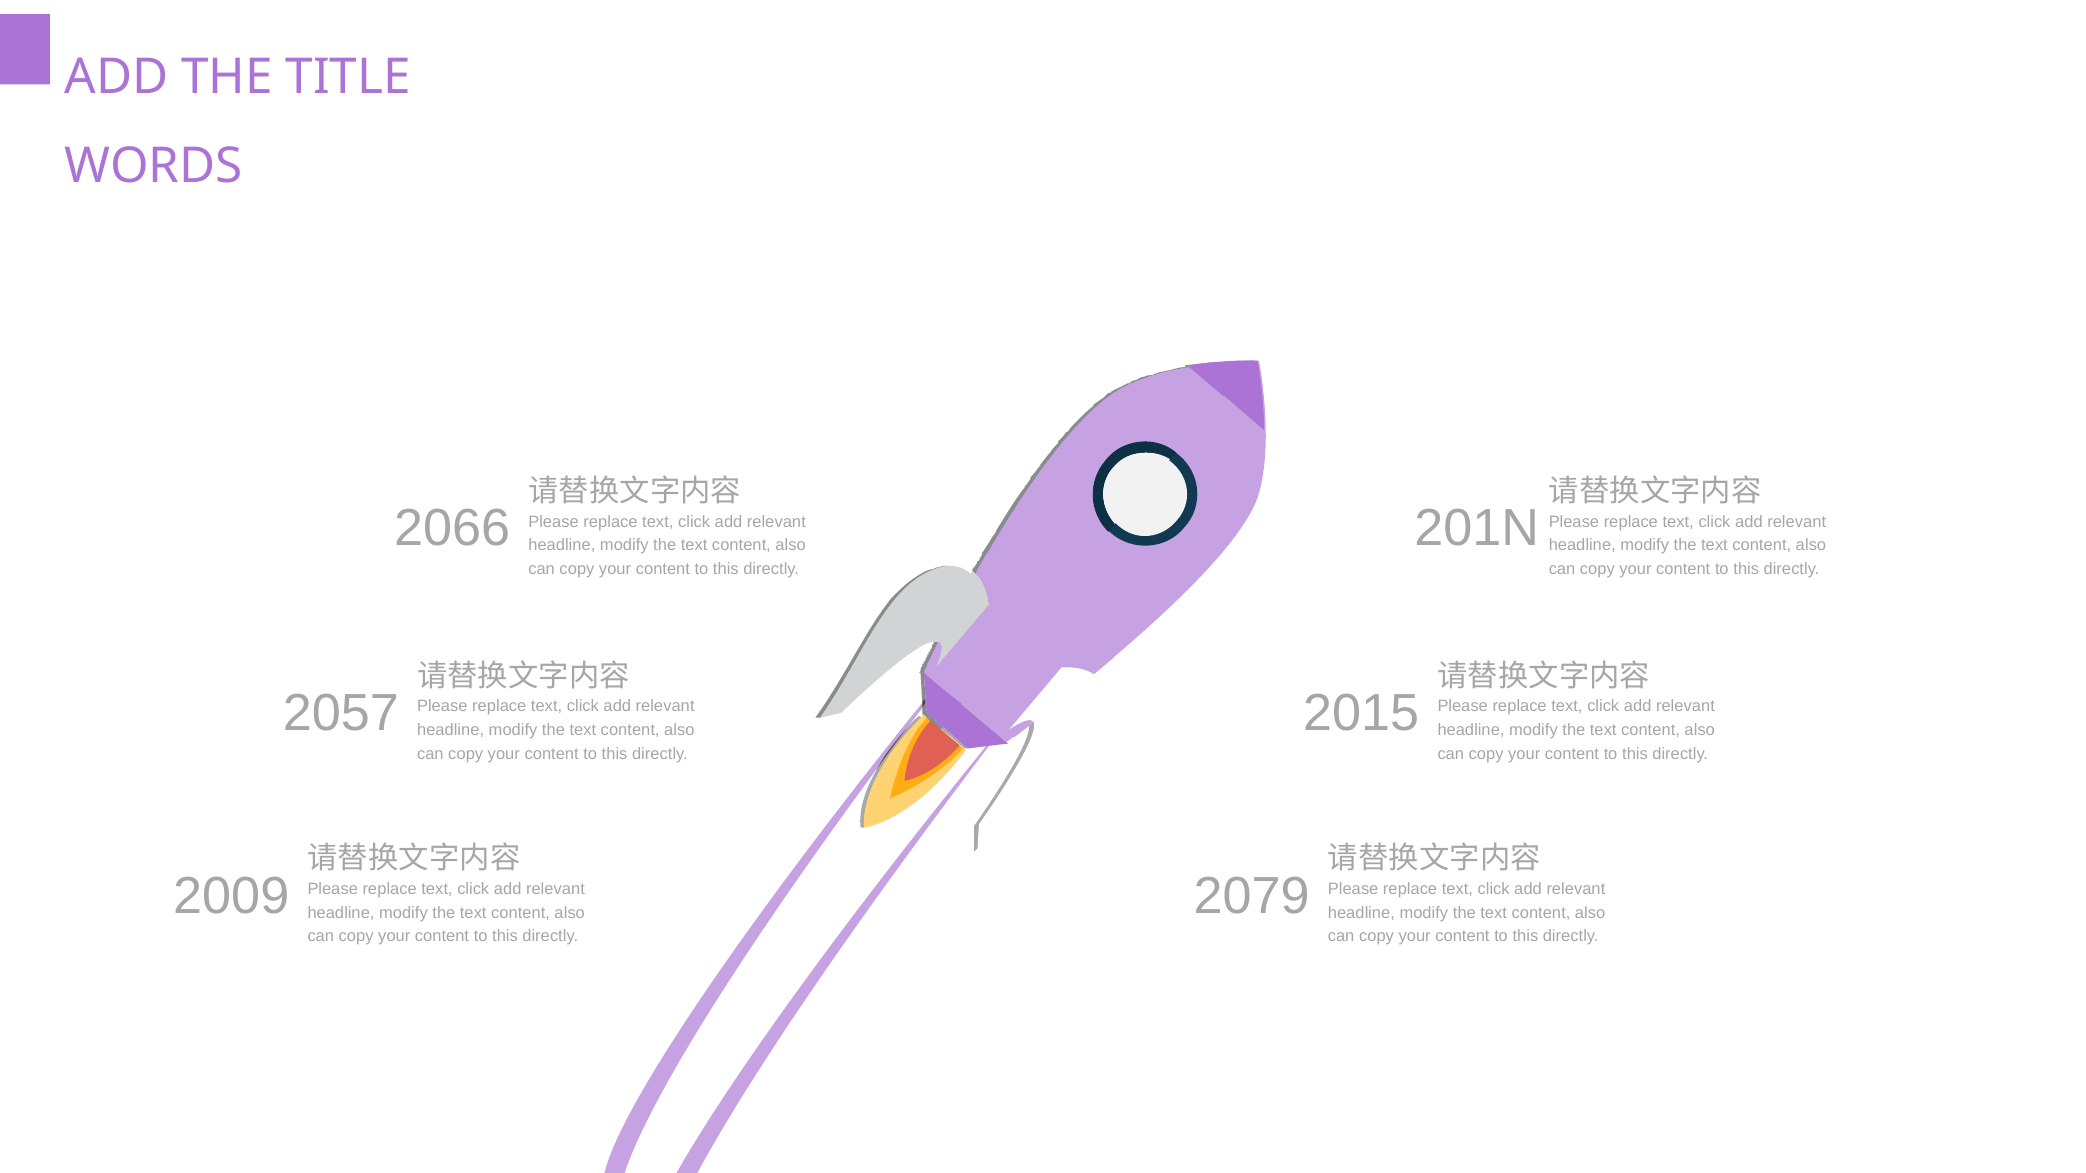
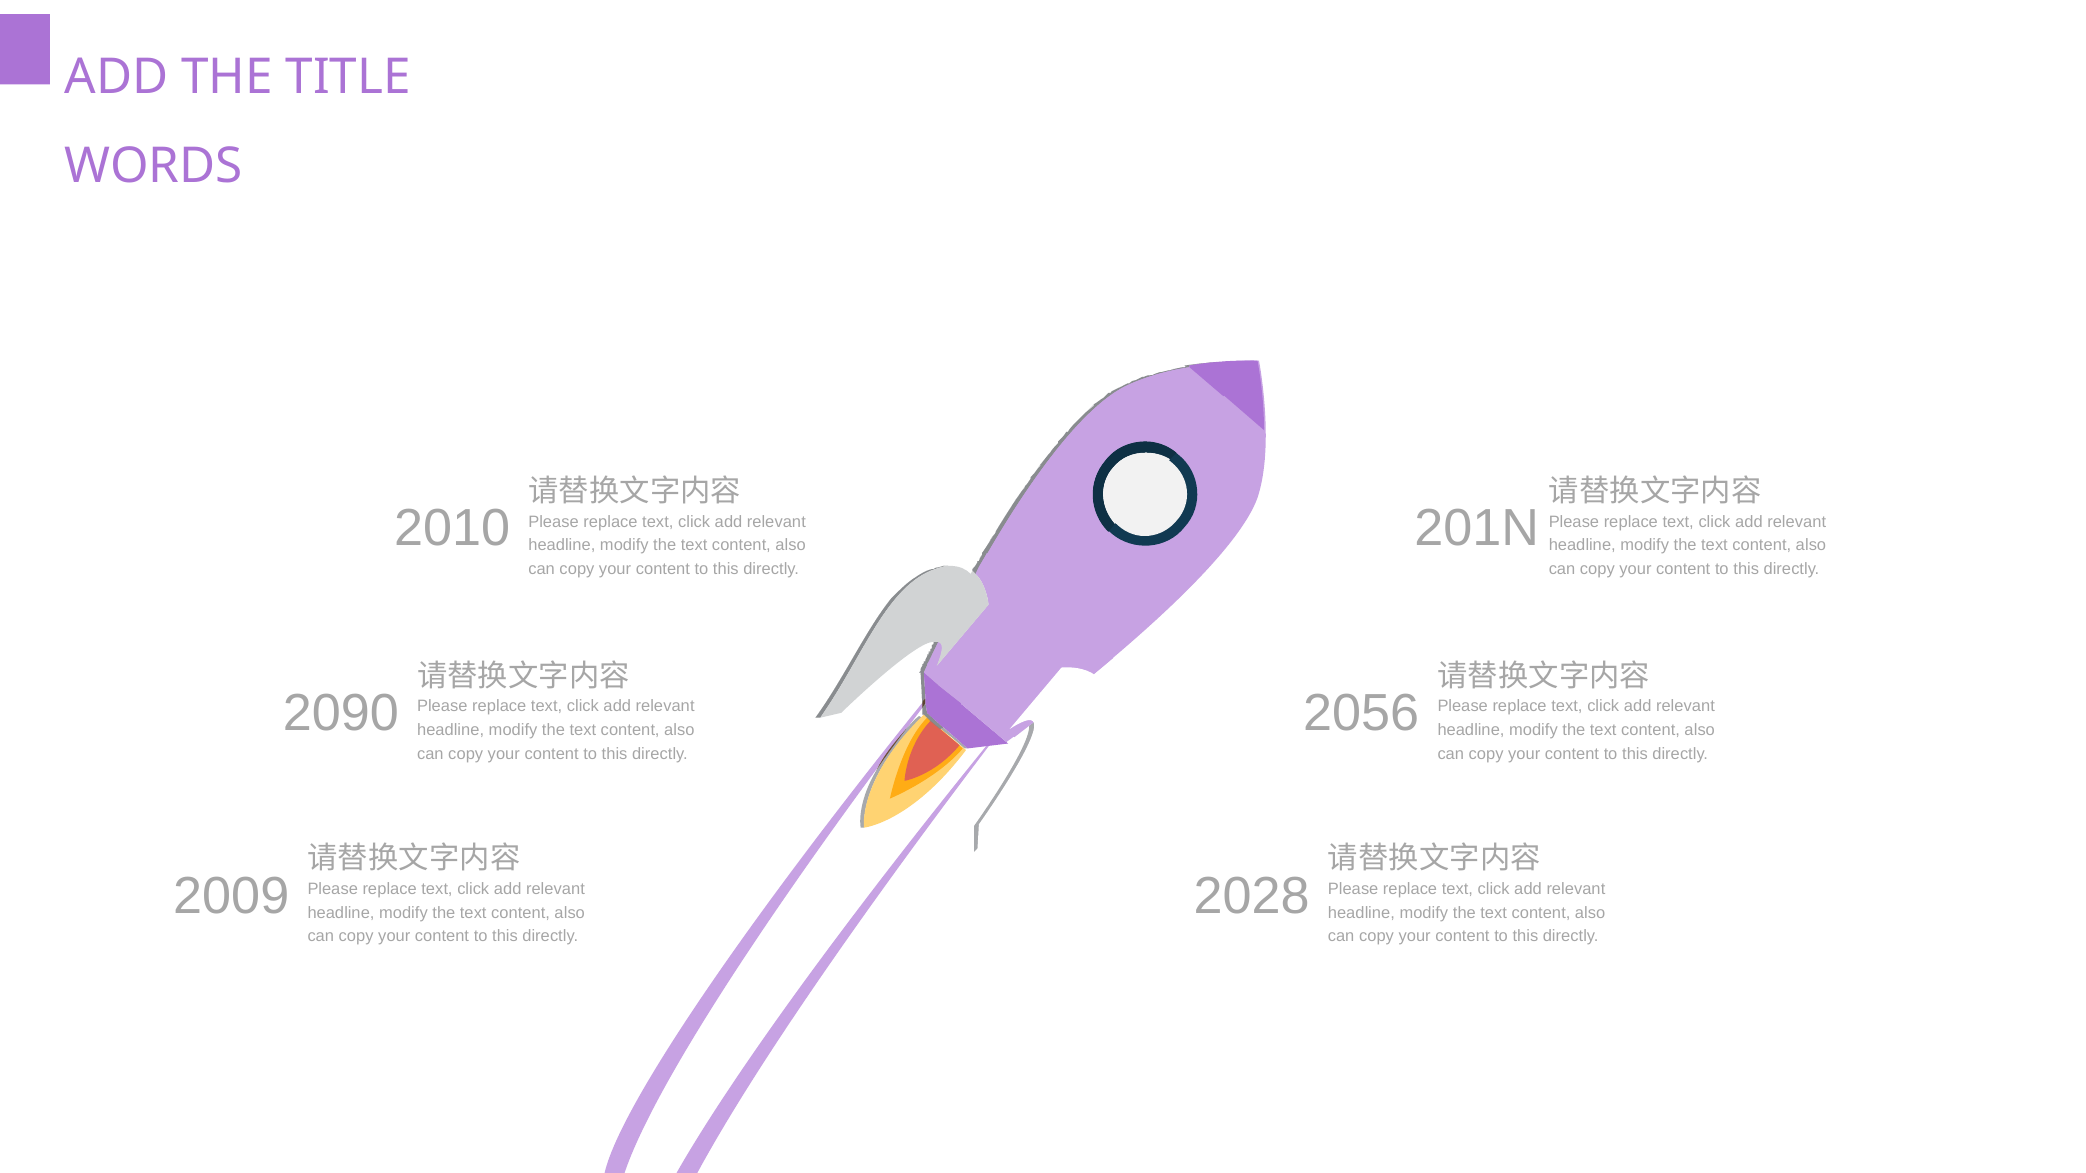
2066: 2066 -> 2010
2057: 2057 -> 2090
2015: 2015 -> 2056
2079: 2079 -> 2028
